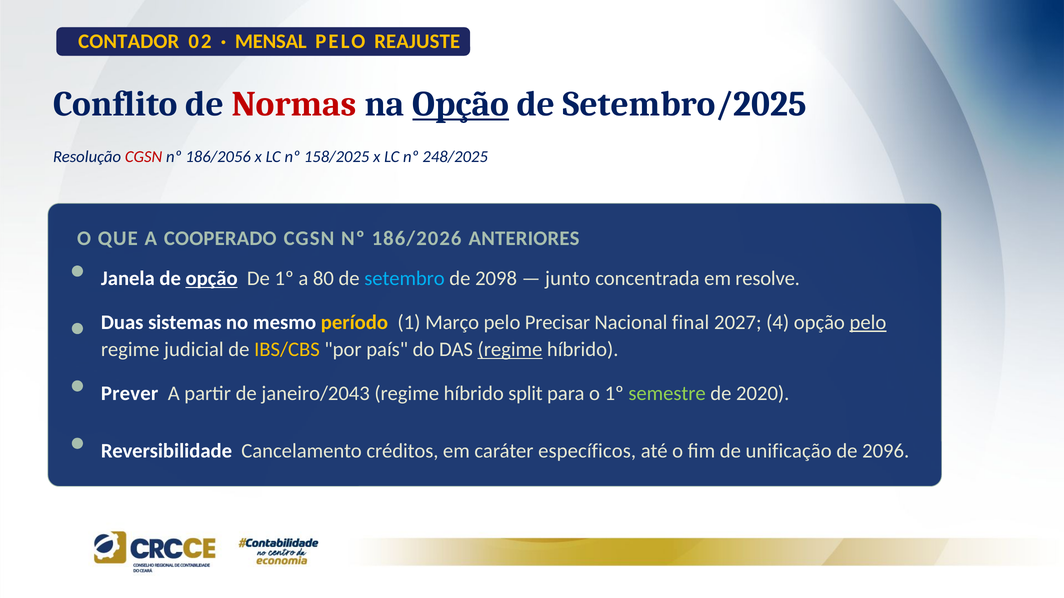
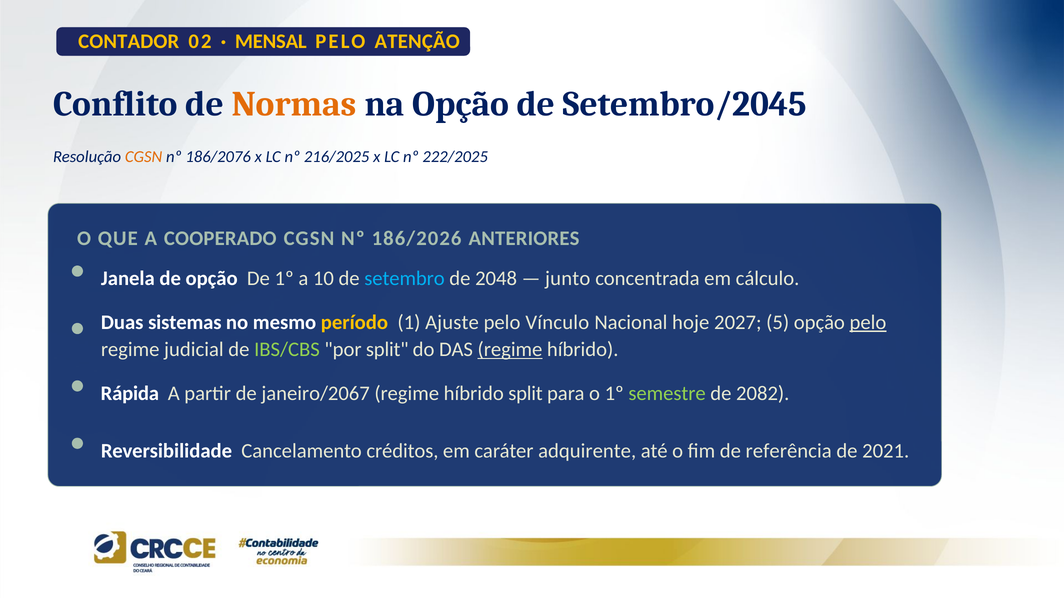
REAJUSTE: REAJUSTE -> ATENÇÃO
Normas colour: red -> orange
Opção at (461, 104) underline: present -> none
Setembro/2025: Setembro/2025 -> Setembro/2045
CGSN at (144, 157) colour: red -> orange
186/2056: 186/2056 -> 186/2076
158/2025: 158/2025 -> 216/2025
248/2025: 248/2025 -> 222/2025
opção at (212, 279) underline: present -> none
80: 80 -> 10
2098: 2098 -> 2048
resolve: resolve -> cálculo
Março: Março -> Ajuste
Precisar: Precisar -> Vínculo
final: final -> hoje
4: 4 -> 5
IBS/CBS colour: yellow -> light green
por país: país -> split
Prever: Prever -> Rápida
janeiro/2043: janeiro/2043 -> janeiro/2067
2020: 2020 -> 2082
específicos: específicos -> adquirente
unificação: unificação -> referência
2096: 2096 -> 2021
